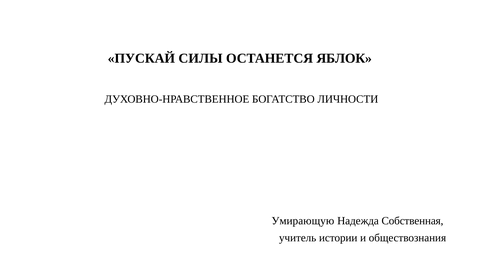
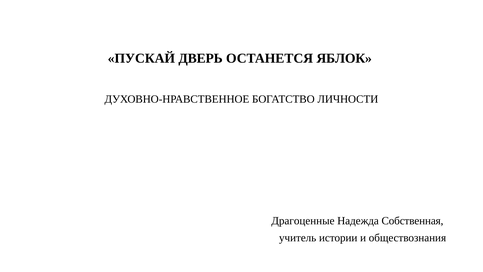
СИЛЫ: СИЛЫ -> ДВЕРЬ
Умирающую: Умирающую -> Драгоценные
